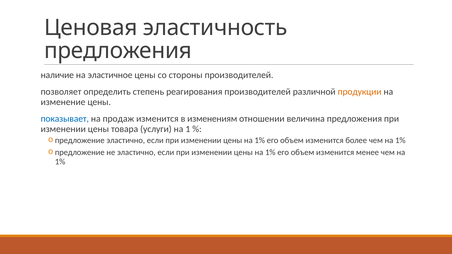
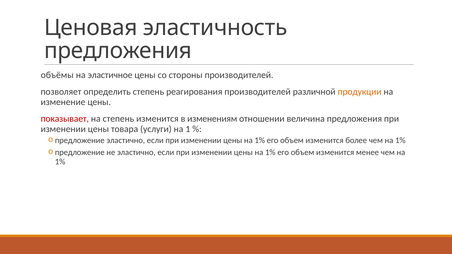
наличие: наличие -> объёмы
показывает colour: blue -> red
на продаж: продаж -> степень
